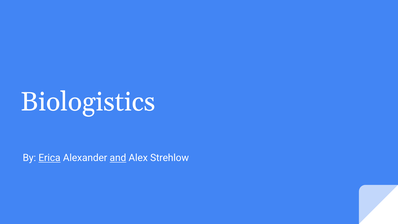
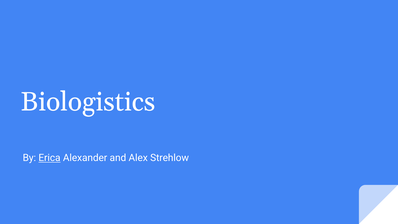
and underline: present -> none
